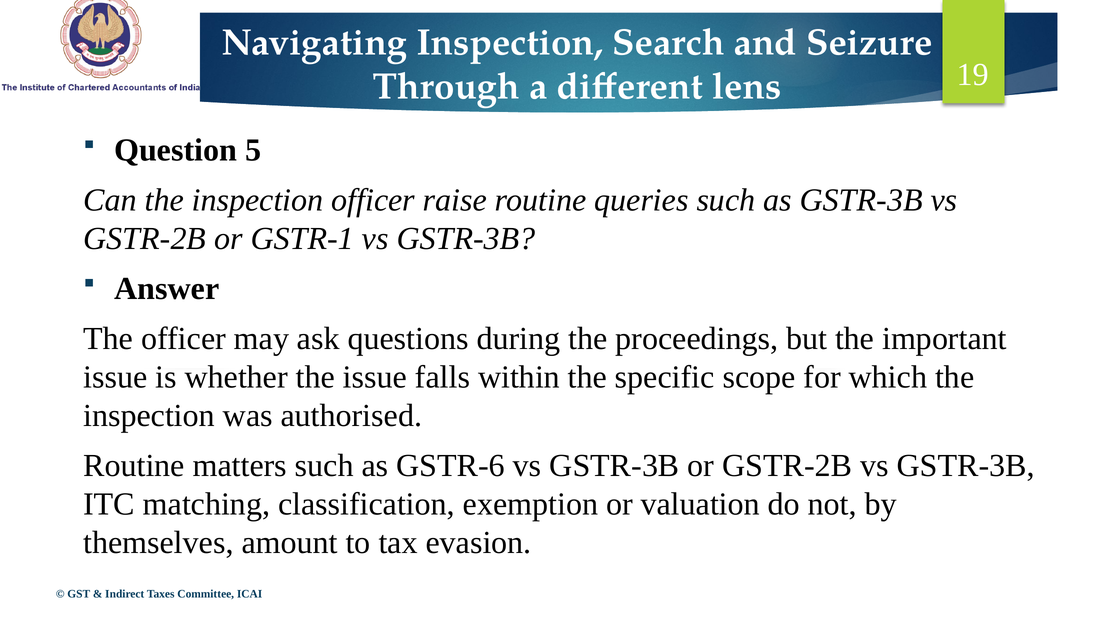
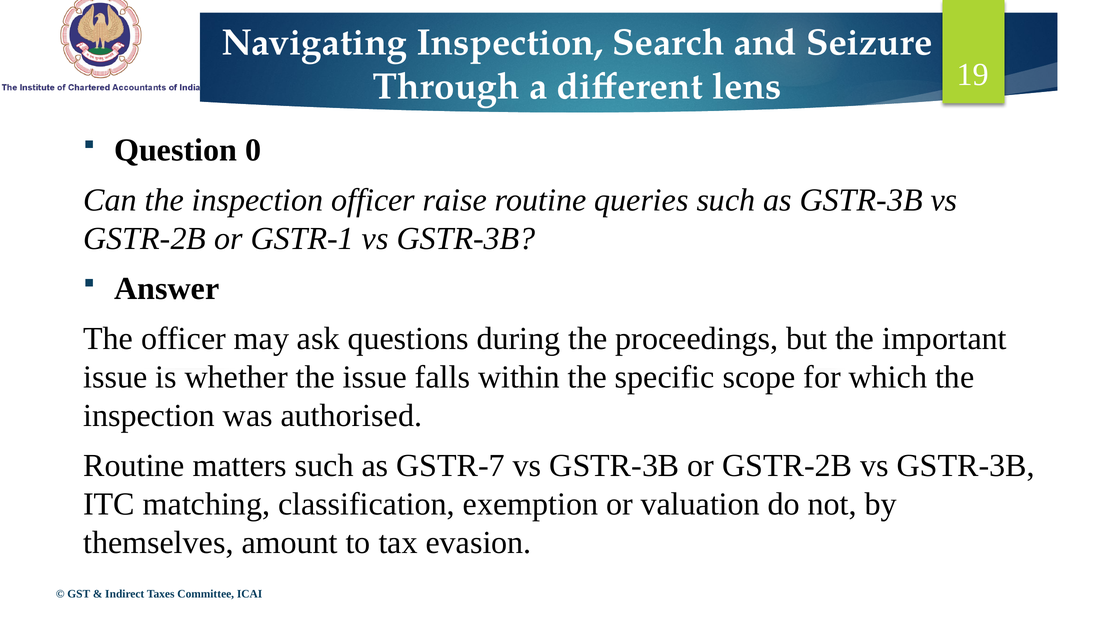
5: 5 -> 0
GSTR-6: GSTR-6 -> GSTR-7
